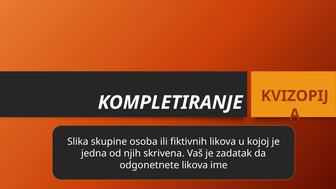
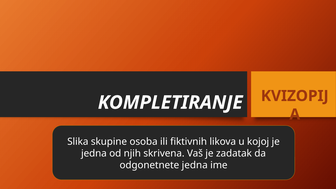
odgonetnete likova: likova -> jedna
